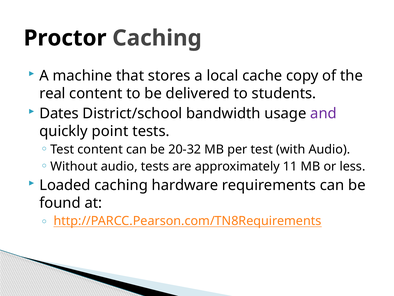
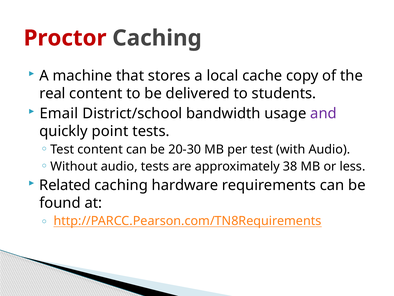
Proctor colour: black -> red
Dates: Dates -> Email
20-32: 20-32 -> 20-30
11: 11 -> 38
Loaded: Loaded -> Related
